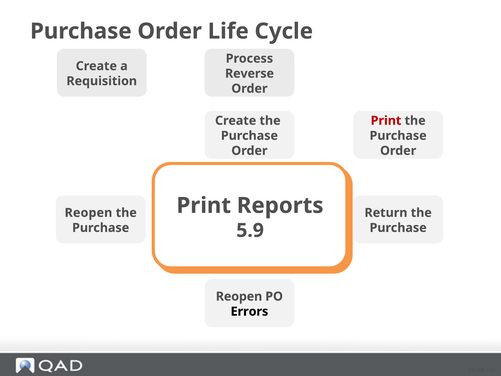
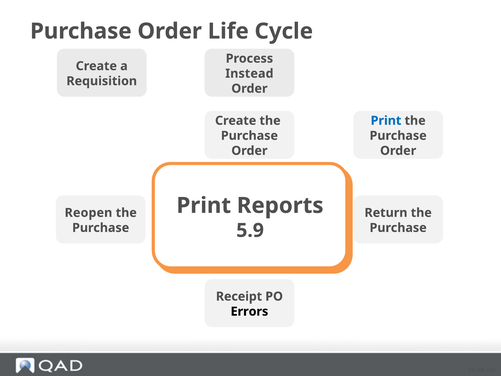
Reverse: Reverse -> Instead
Print at (386, 121) colour: red -> blue
Reopen at (239, 296): Reopen -> Receipt
